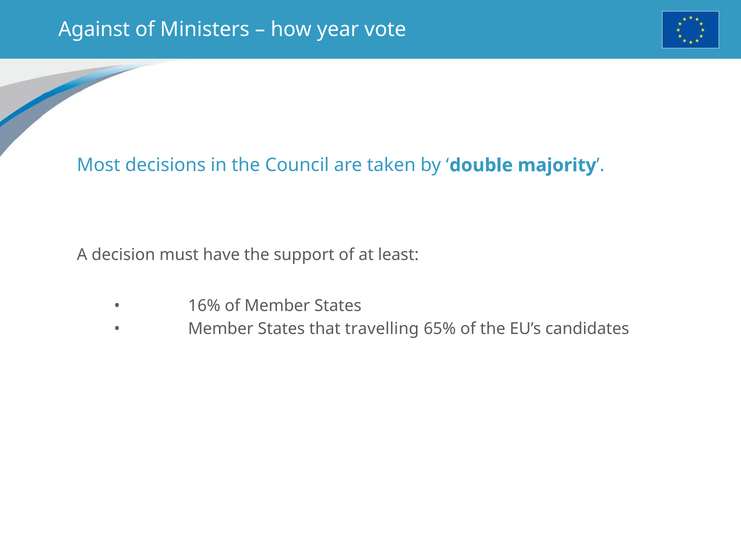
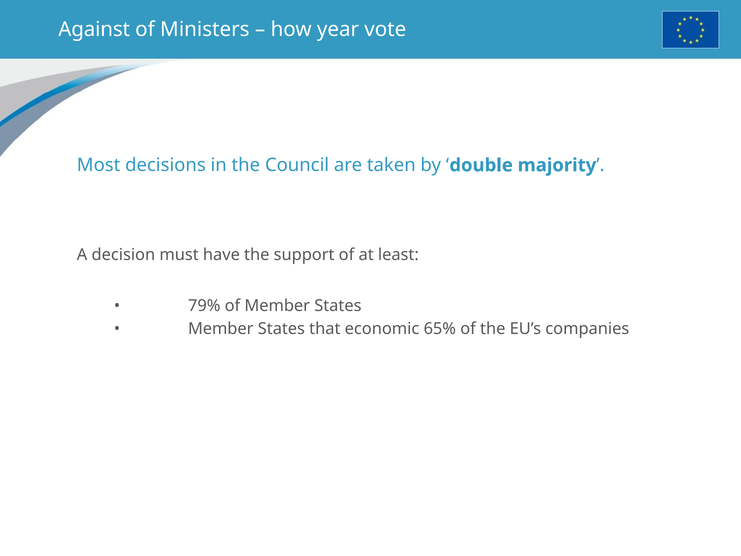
16%: 16% -> 79%
travelling: travelling -> economic
candidates: candidates -> companies
